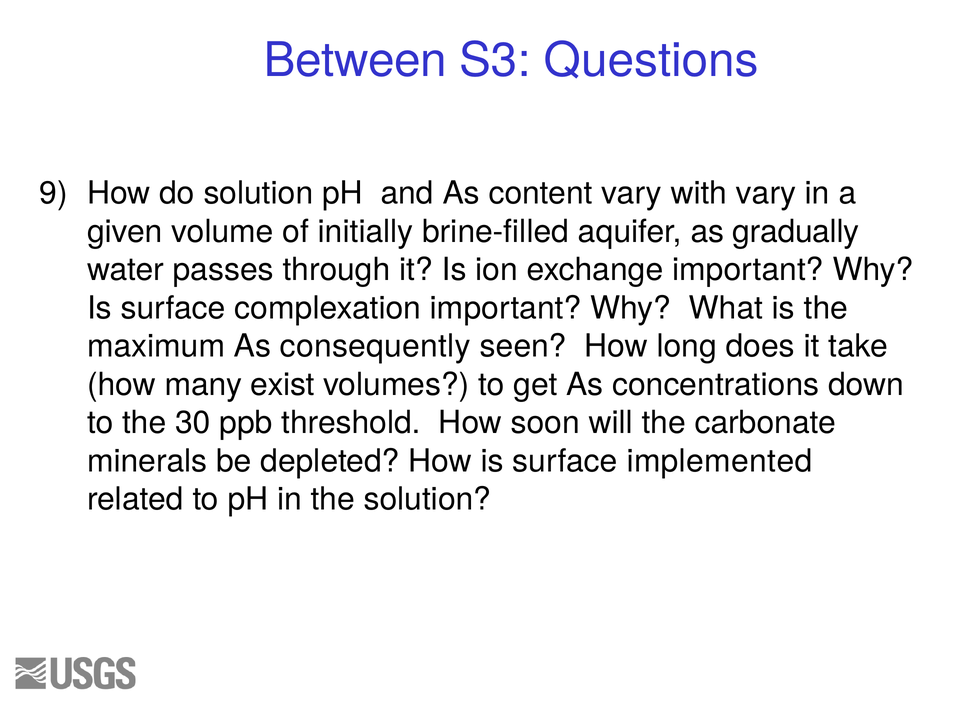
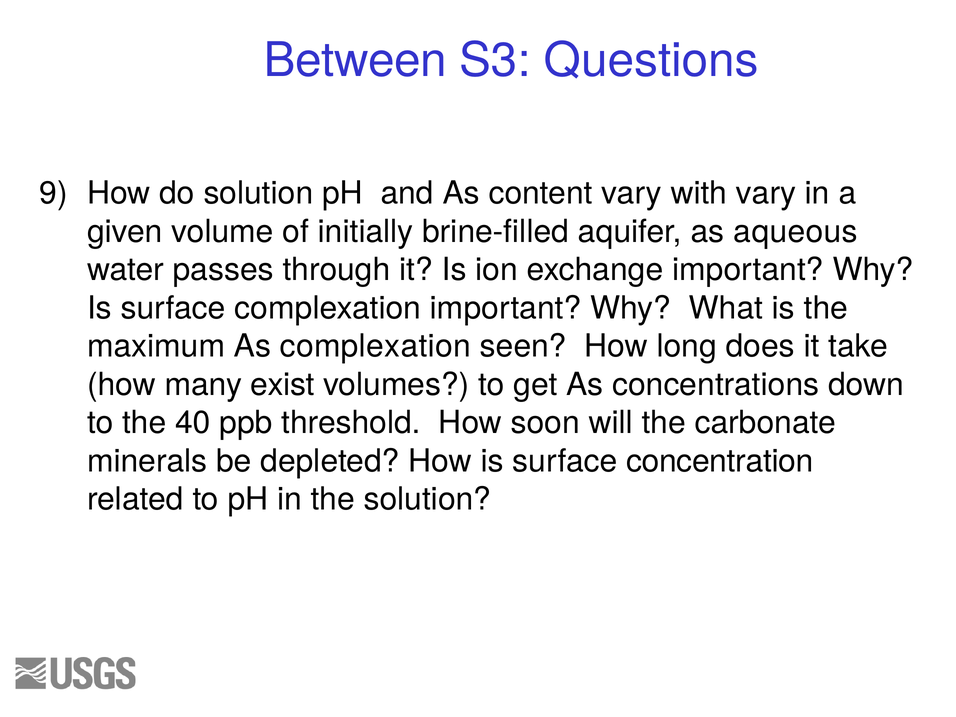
gradually: gradually -> aqueous
As consequently: consequently -> complexation
30: 30 -> 40
implemented: implemented -> concentration
